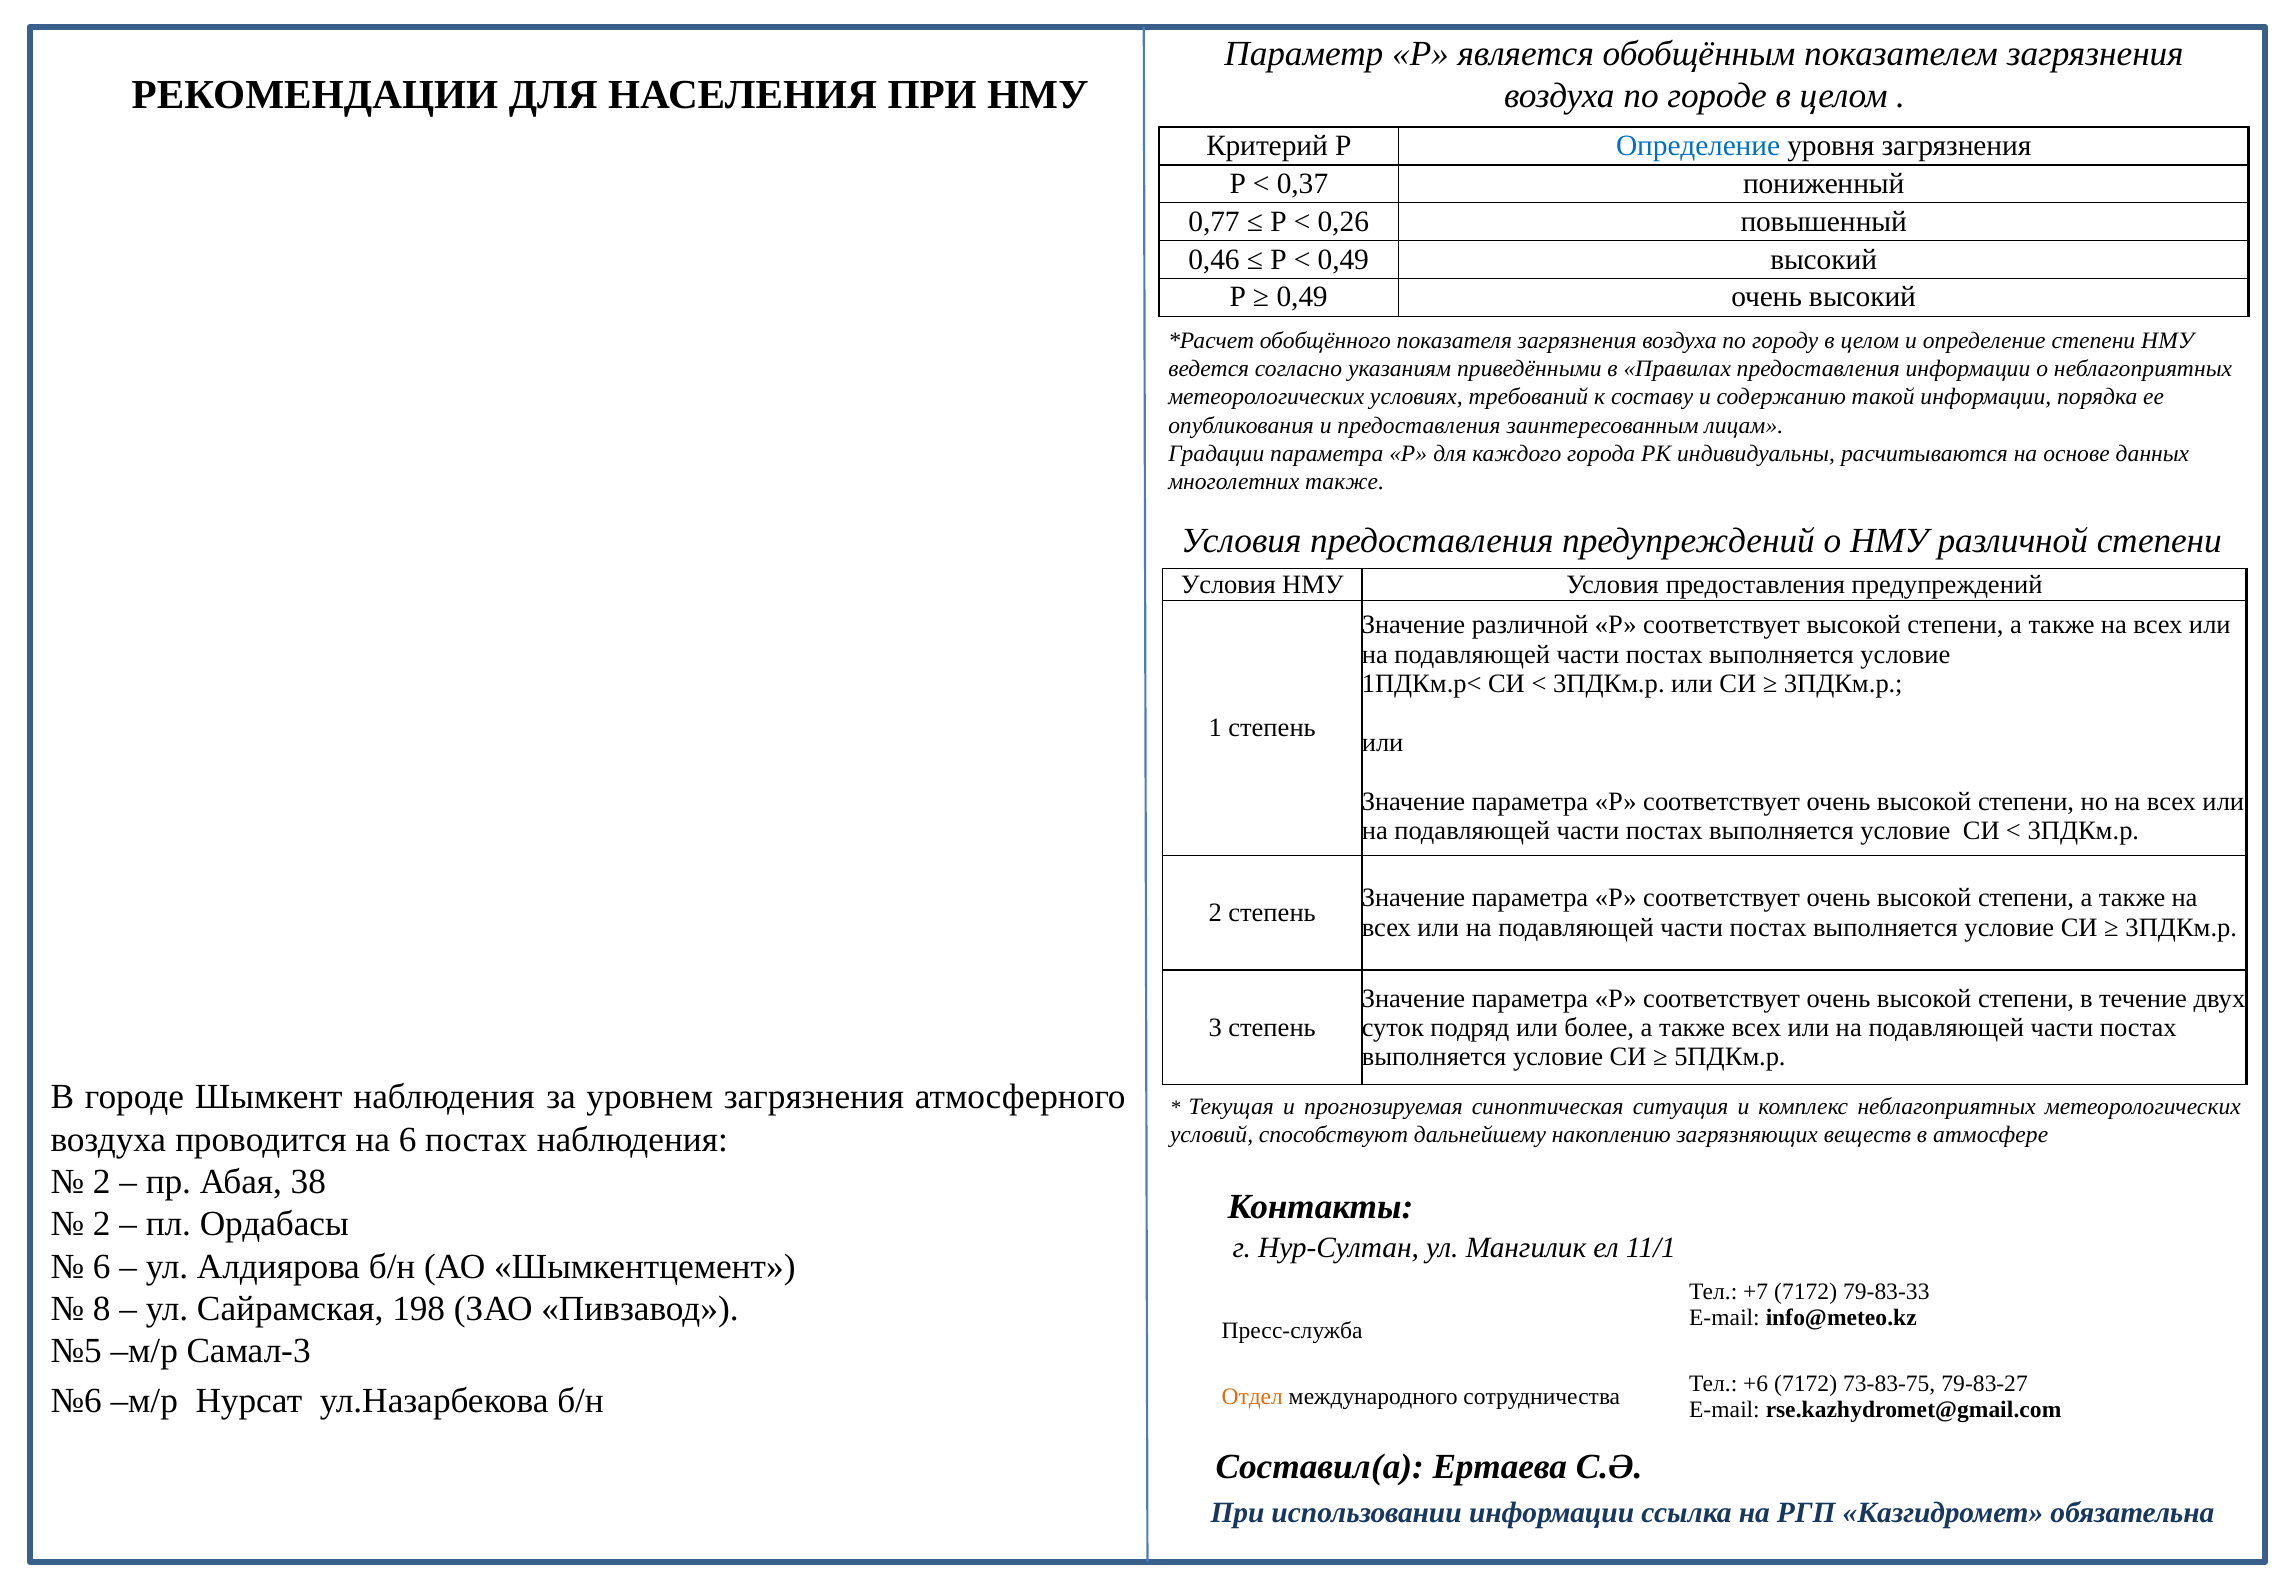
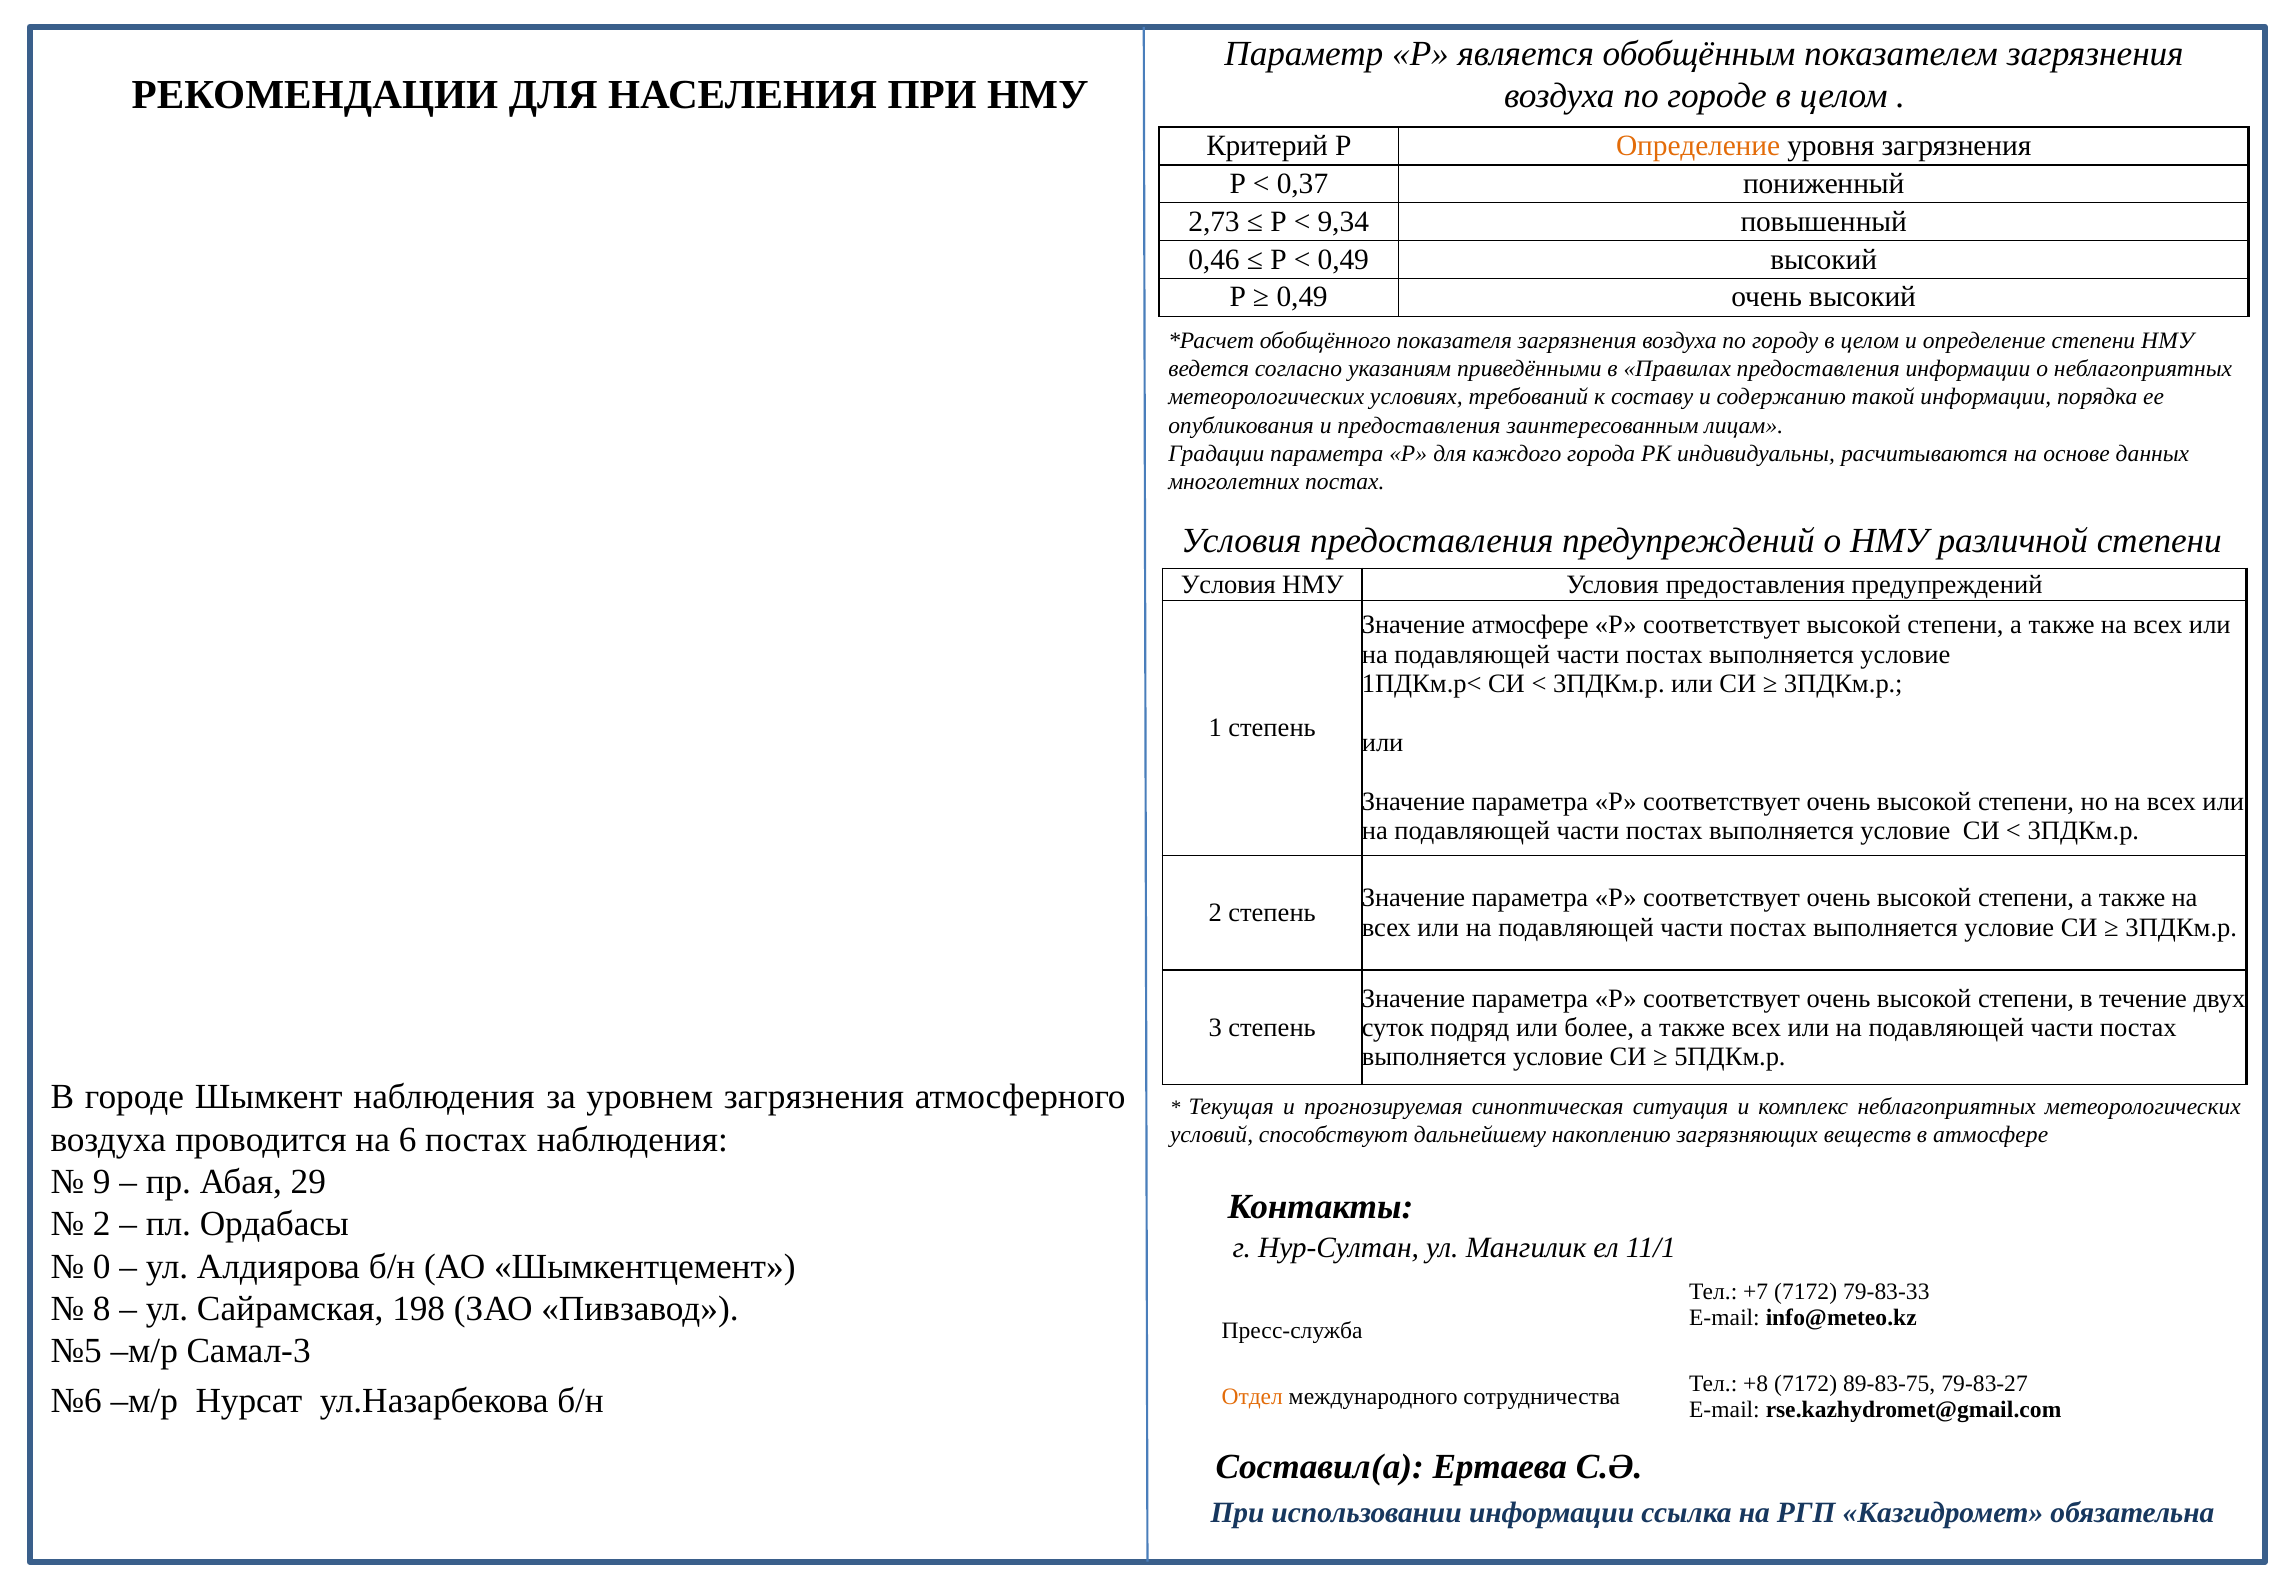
Определение at (1698, 146) colour: blue -> orange
0,77: 0,77 -> 2,73
0,26: 0,26 -> 9,34
многолетних также: также -> постах
Значение различной: различной -> атмосфере
2 at (102, 1182): 2 -> 9
38: 38 -> 29
6 at (102, 1266): 6 -> 0
+6: +6 -> +8
73-83-75: 73-83-75 -> 89-83-75
